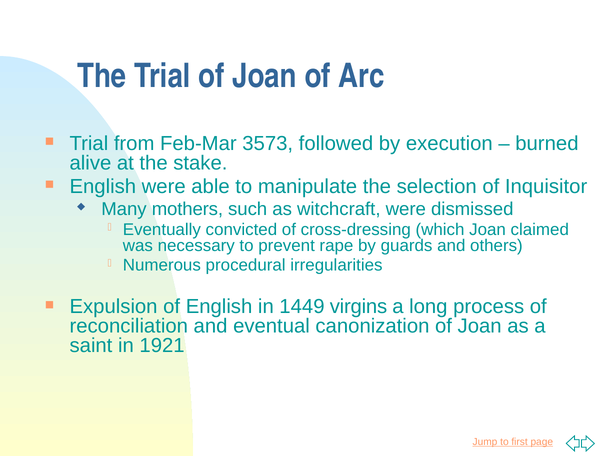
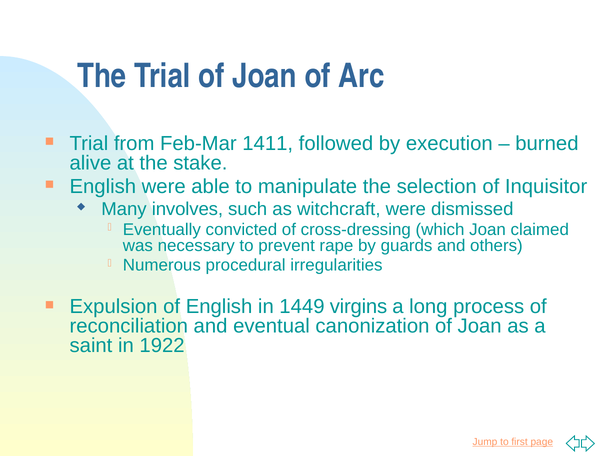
3573: 3573 -> 1411
mothers: mothers -> involves
1921: 1921 -> 1922
